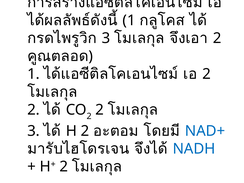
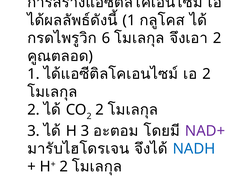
3 at (106, 38): 3 -> 6
H 2: 2 -> 3
NAD+ colour: blue -> purple
